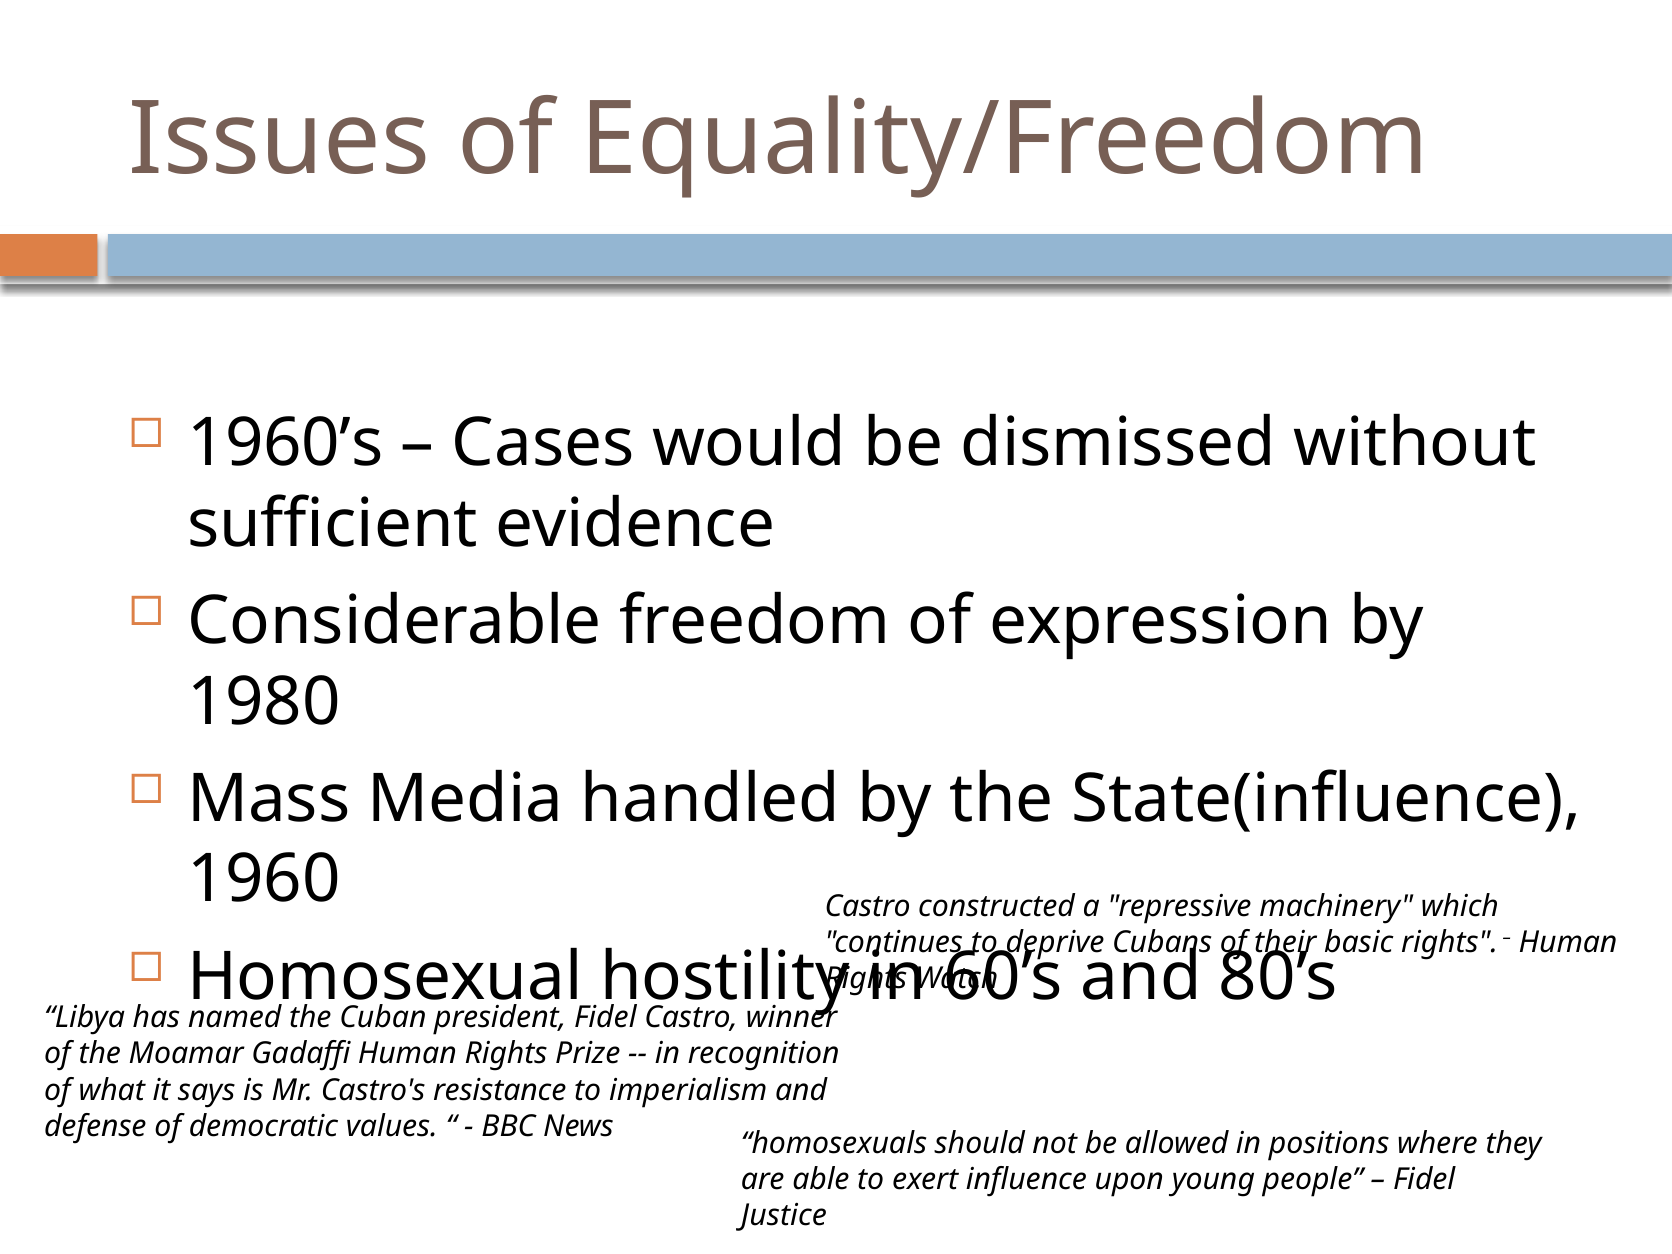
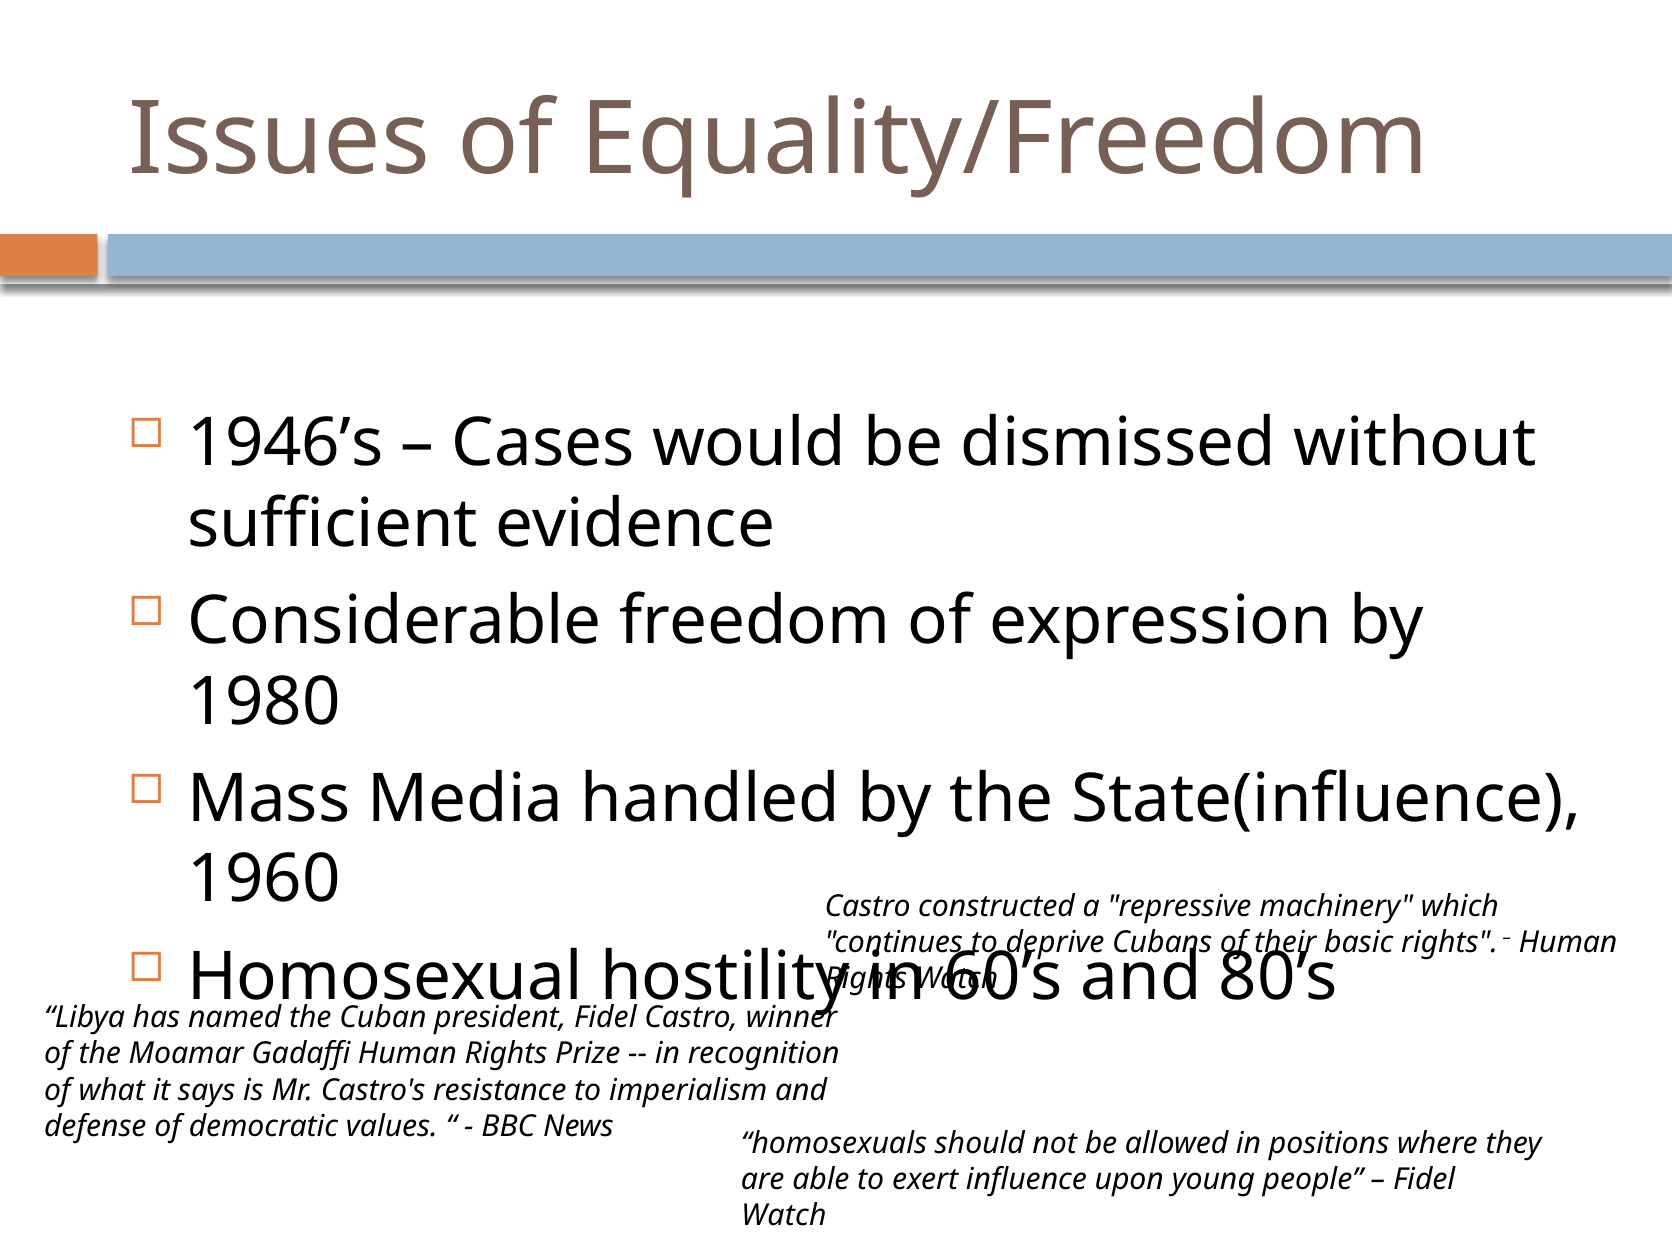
1960’s: 1960’s -> 1946’s
Justice at (784, 1216): Justice -> Watch
